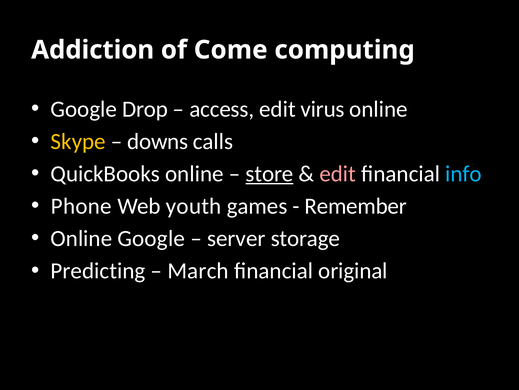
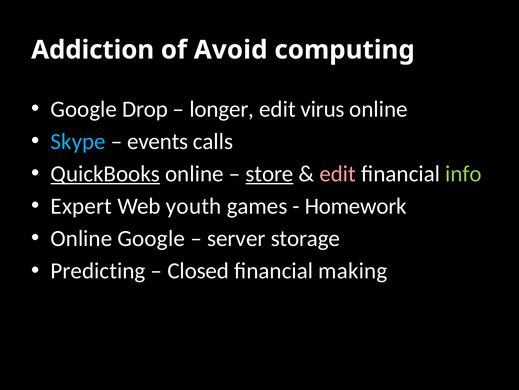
Come: Come -> Avoid
access: access -> longer
Skype colour: yellow -> light blue
downs: downs -> events
QuickBooks underline: none -> present
info colour: light blue -> light green
Phone: Phone -> Expert
Remember: Remember -> Homework
March: March -> Closed
original: original -> making
